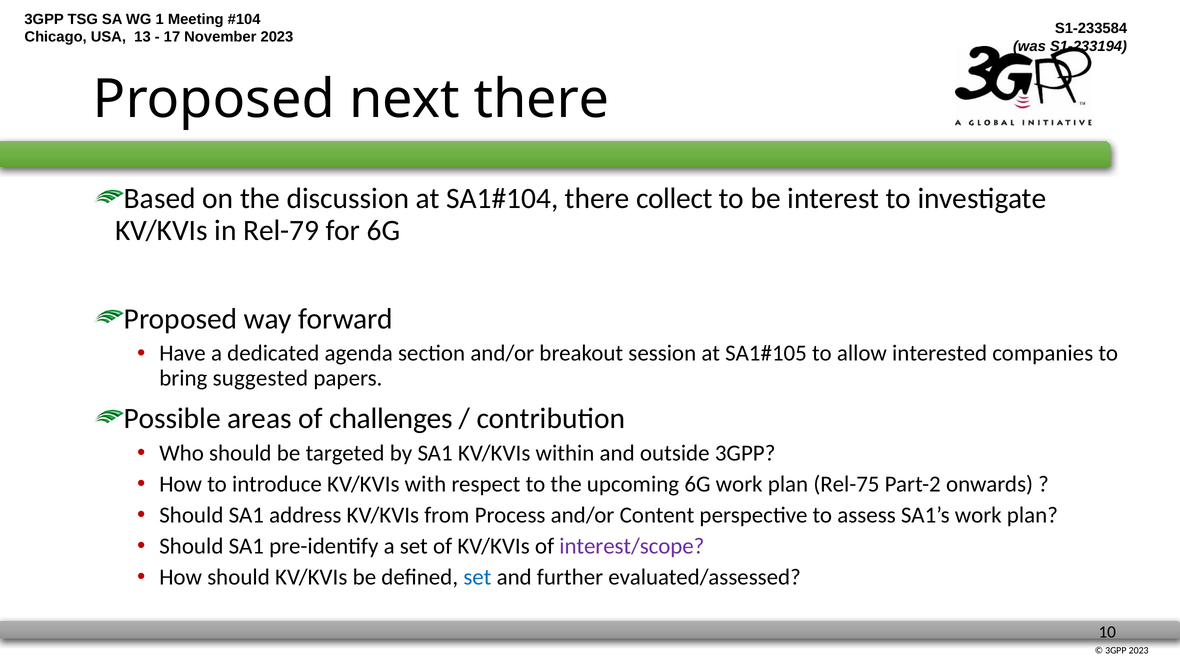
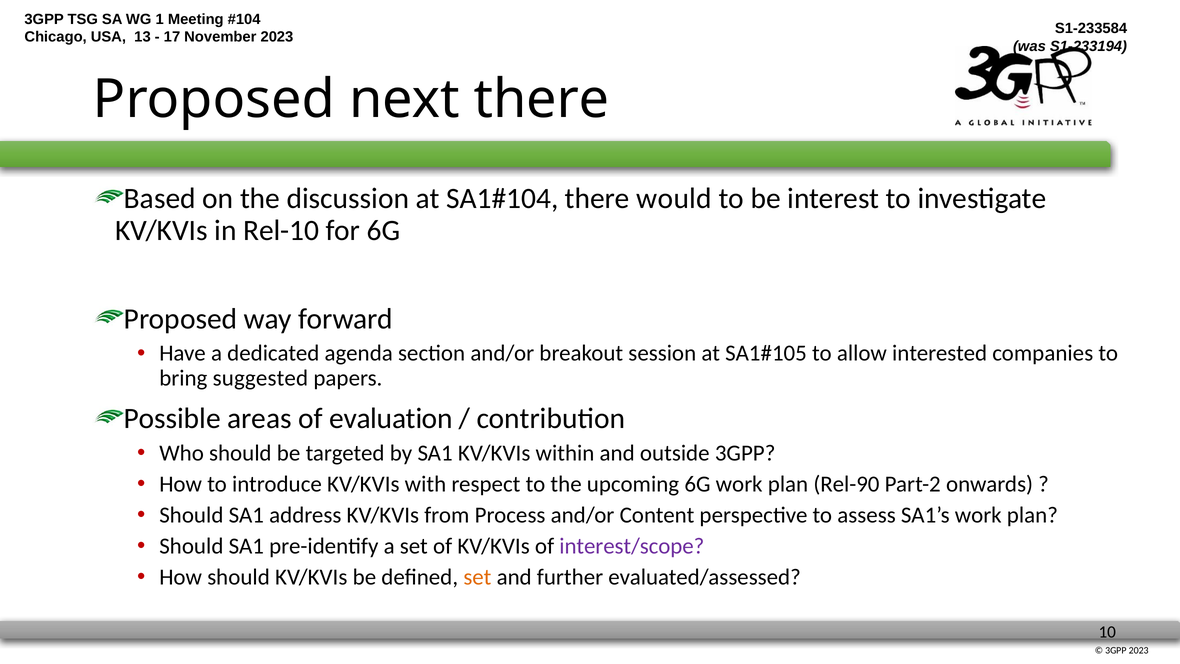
collect: collect -> would
Rel-79: Rel-79 -> Rel-10
challenges: challenges -> evaluation
Rel-75: Rel-75 -> Rel-90
set at (477, 577) colour: blue -> orange
